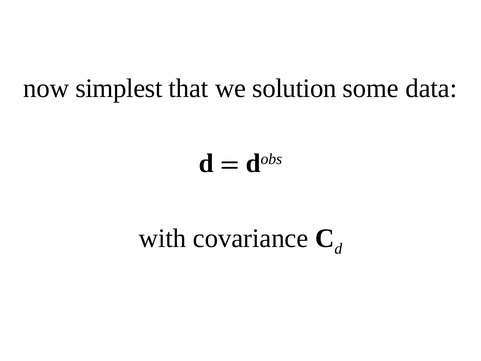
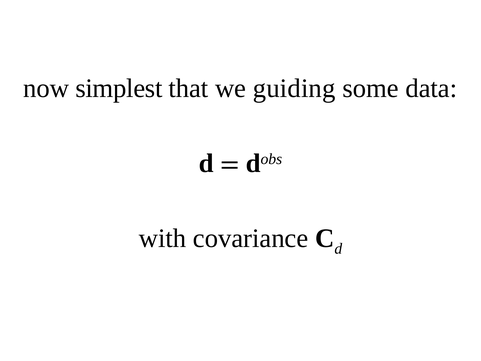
solution: solution -> guiding
